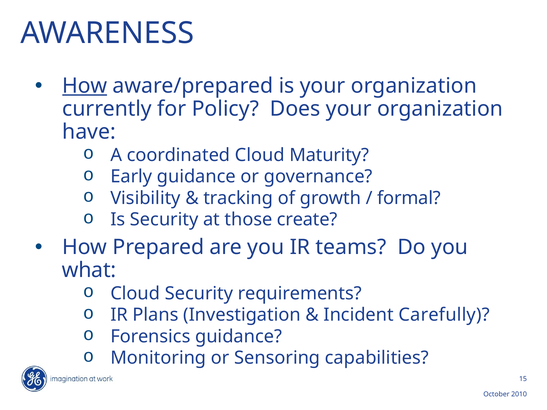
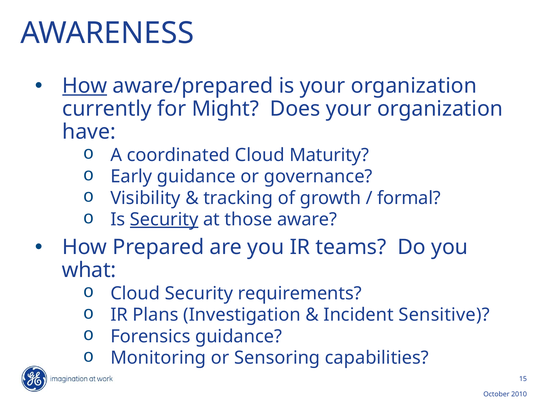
Policy: Policy -> Might
Security at (164, 220) underline: none -> present
create: create -> aware
Carefully: Carefully -> Sensitive
